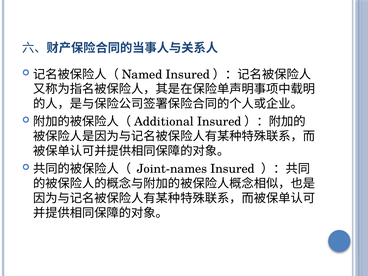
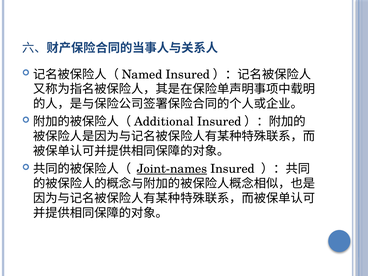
Joint-names underline: none -> present
